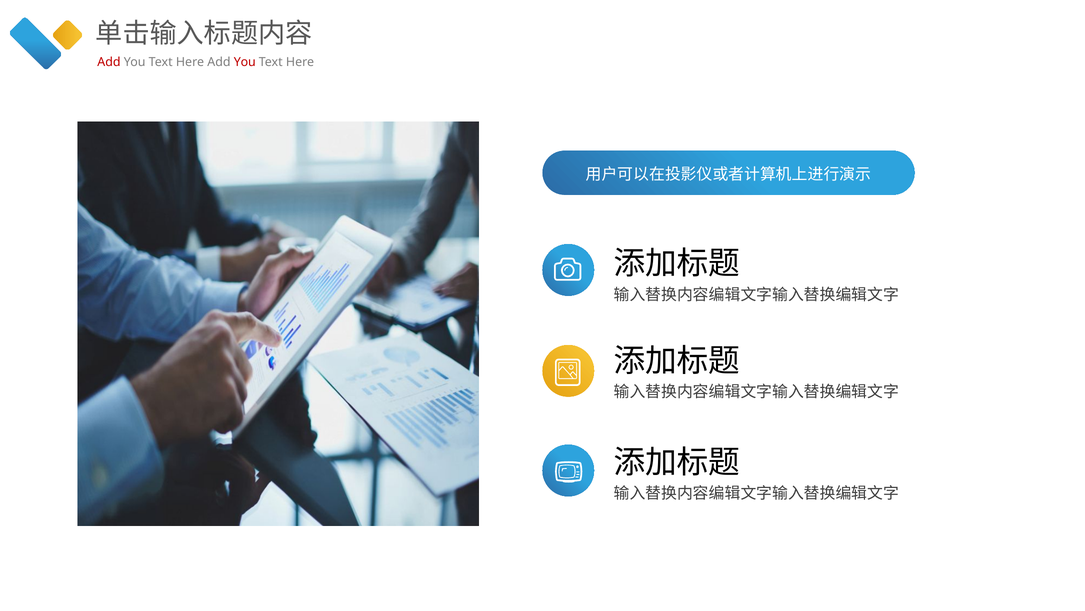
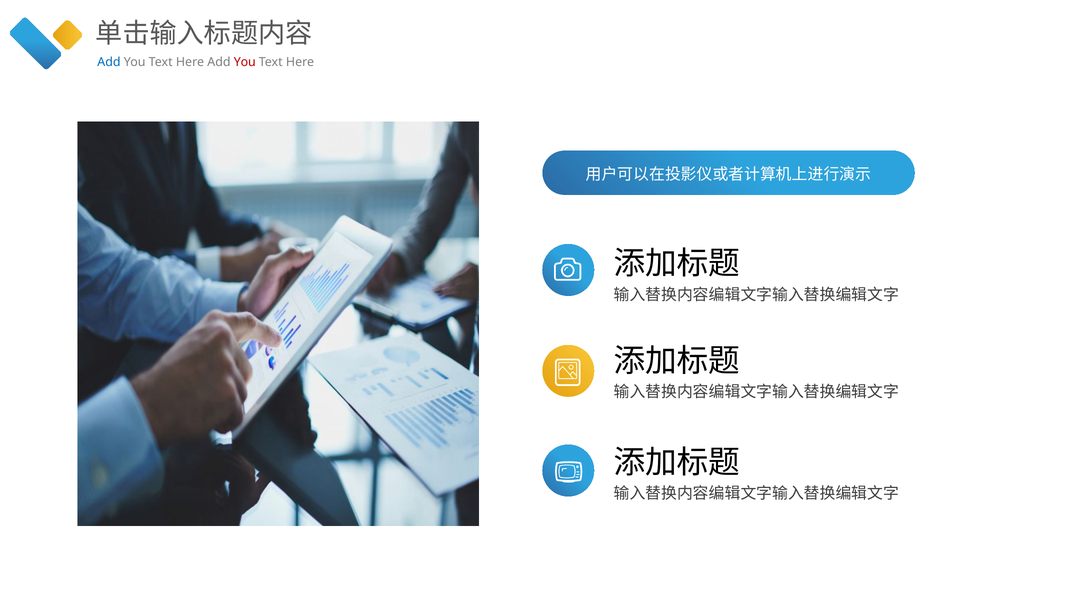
Add at (109, 62) colour: red -> blue
